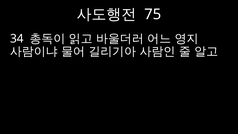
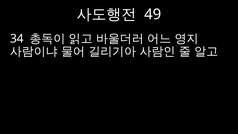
75: 75 -> 49
